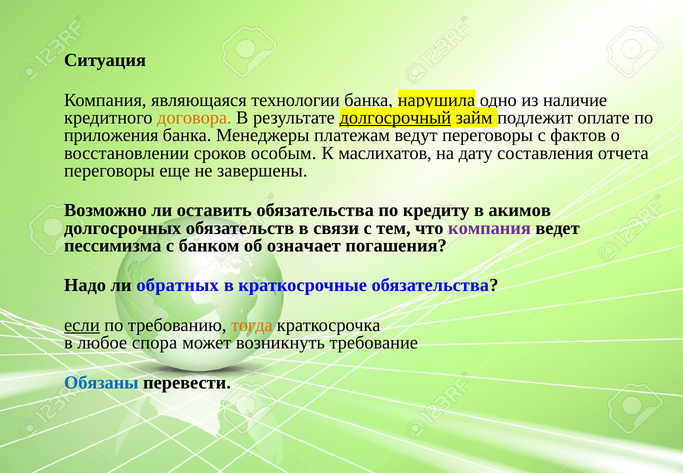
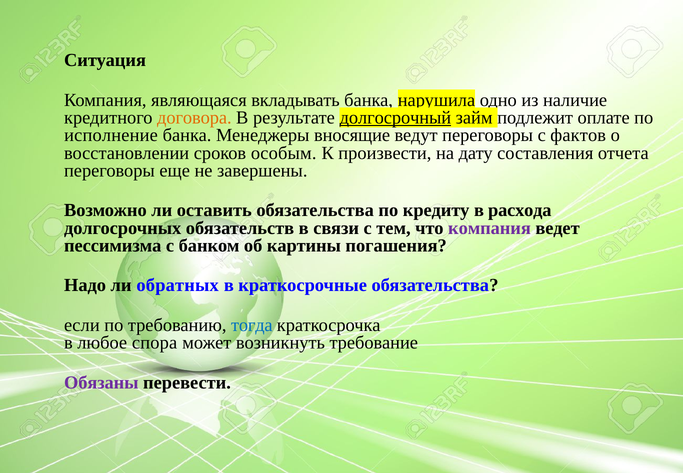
технологии: технологии -> вкладывать
приложения: приложения -> исполнение
платежам: платежам -> вносящие
маслихатов: маслихатов -> произвести
акимов: акимов -> расхода
означает: означает -> картины
если underline: present -> none
тогда colour: orange -> blue
Обязаны colour: blue -> purple
